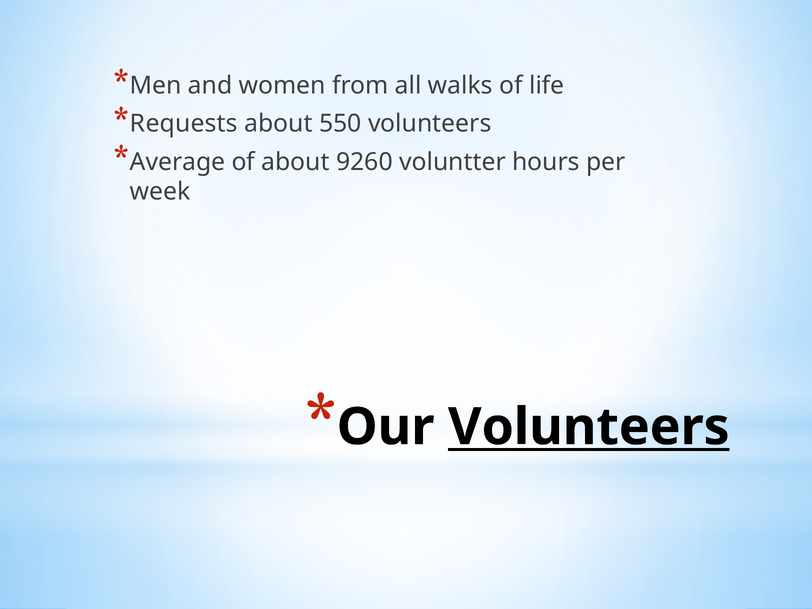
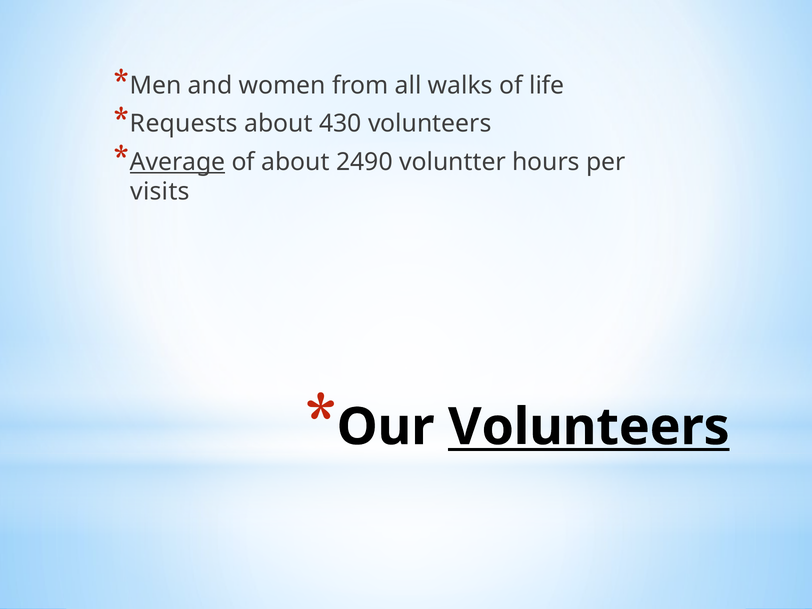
550: 550 -> 430
Average underline: none -> present
9260: 9260 -> 2490
week: week -> visits
